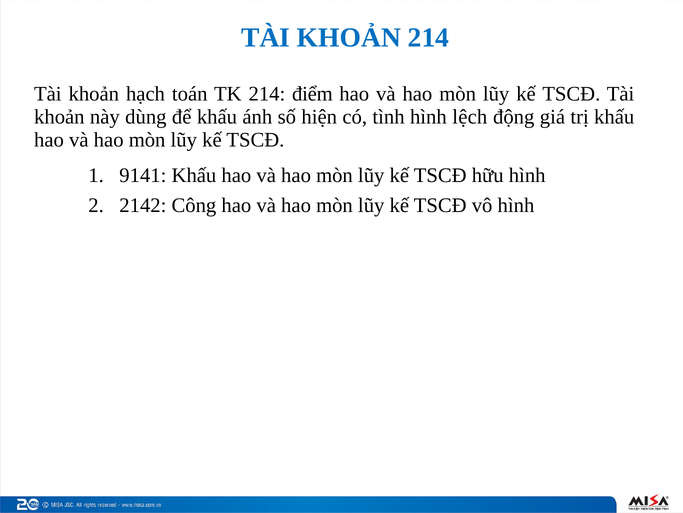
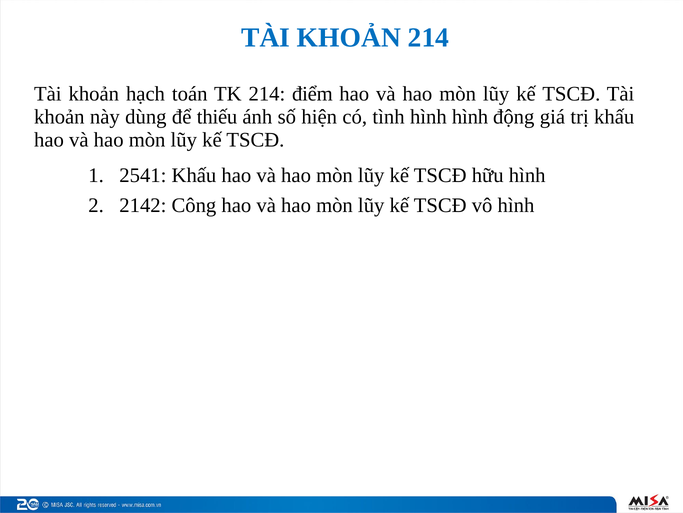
để khấu: khấu -> thiếu
hình lệch: lệch -> hình
9141: 9141 -> 2541
